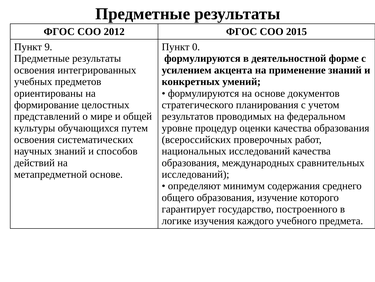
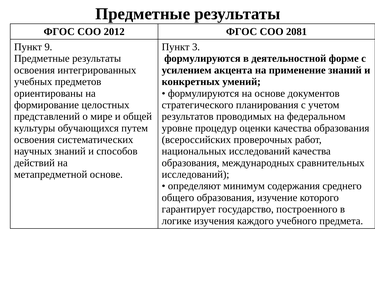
2015: 2015 -> 2081
0: 0 -> 3
